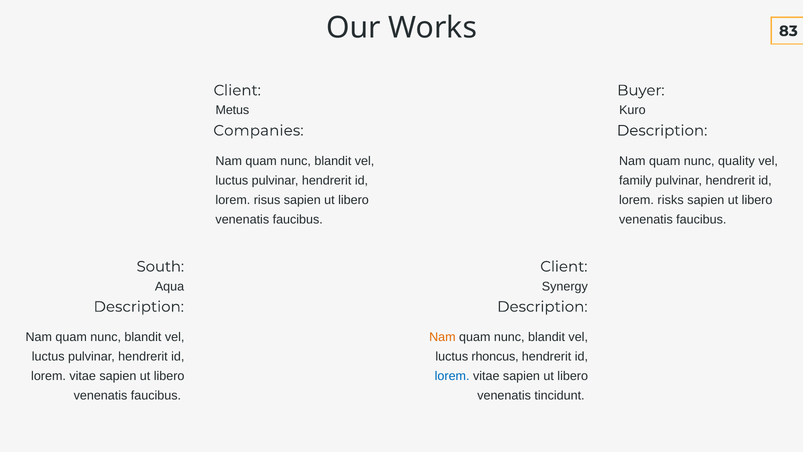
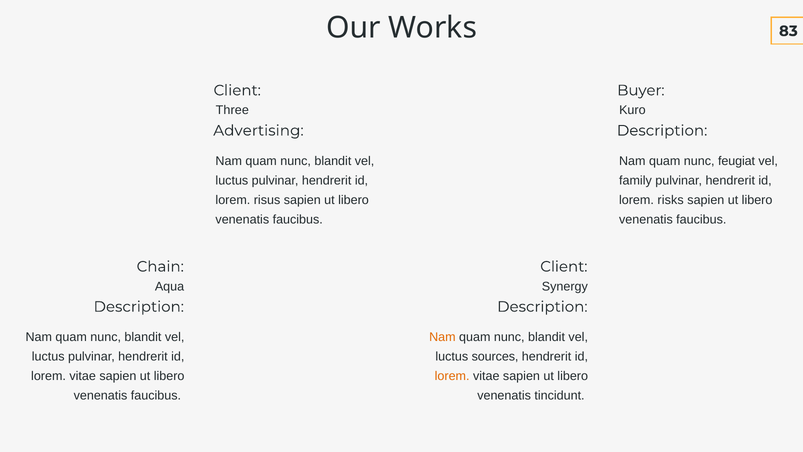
Metus: Metus -> Three
Companies: Companies -> Advertising
quality: quality -> feugiat
South: South -> Chain
rhoncus: rhoncus -> sources
lorem at (452, 376) colour: blue -> orange
